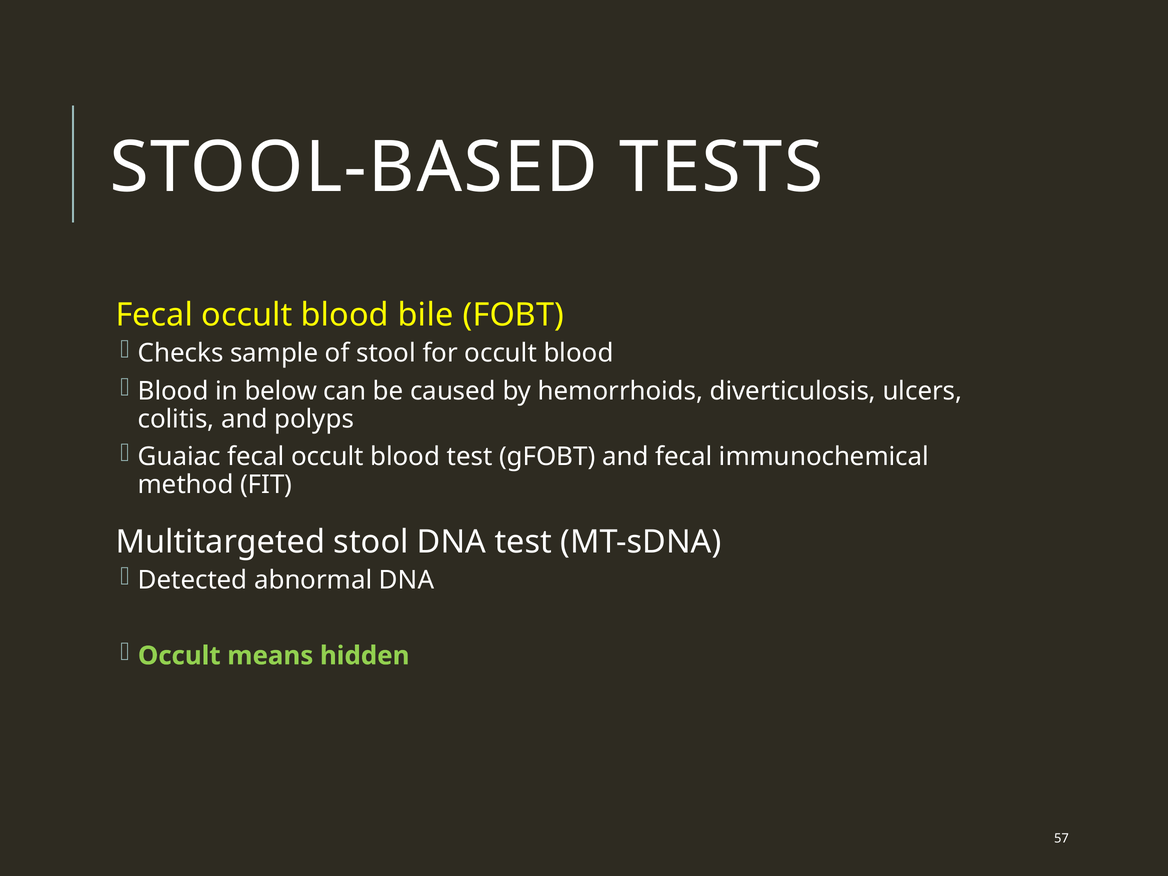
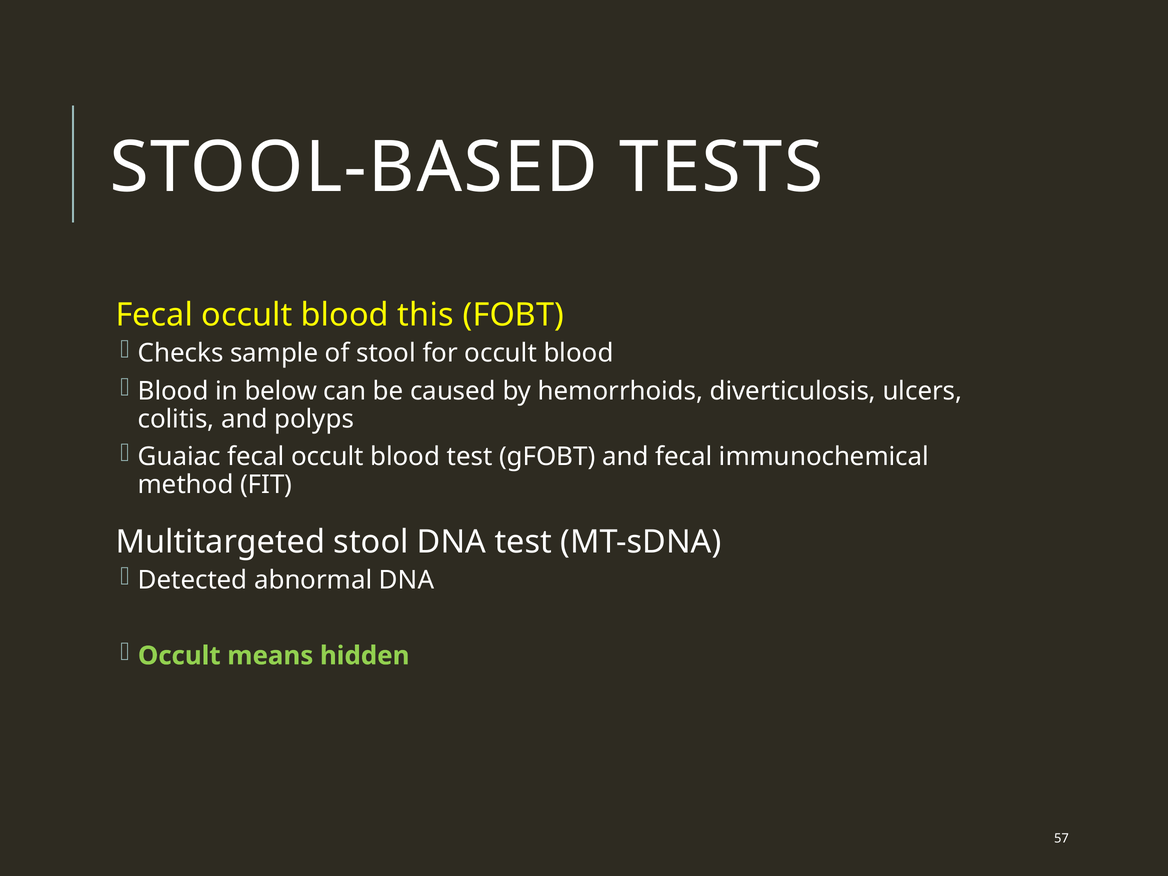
bile: bile -> this
